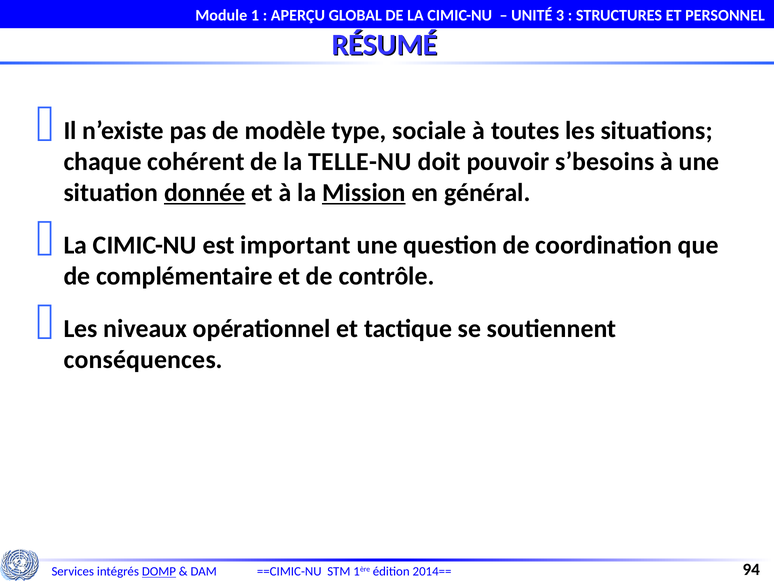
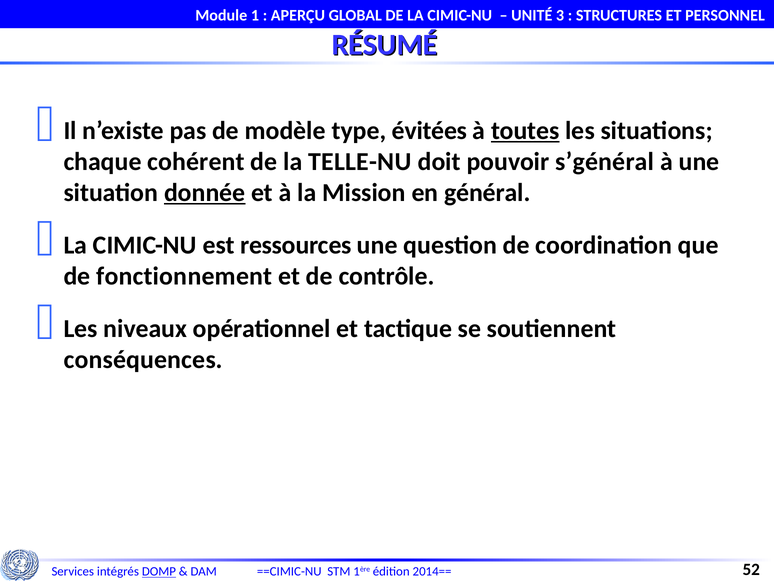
sociale: sociale -> évitées
toutes underline: none -> present
s’besoins: s’besoins -> s’général
Mission underline: present -> none
important: important -> ressources
complémentaire: complémentaire -> fonctionnement
94: 94 -> 52
